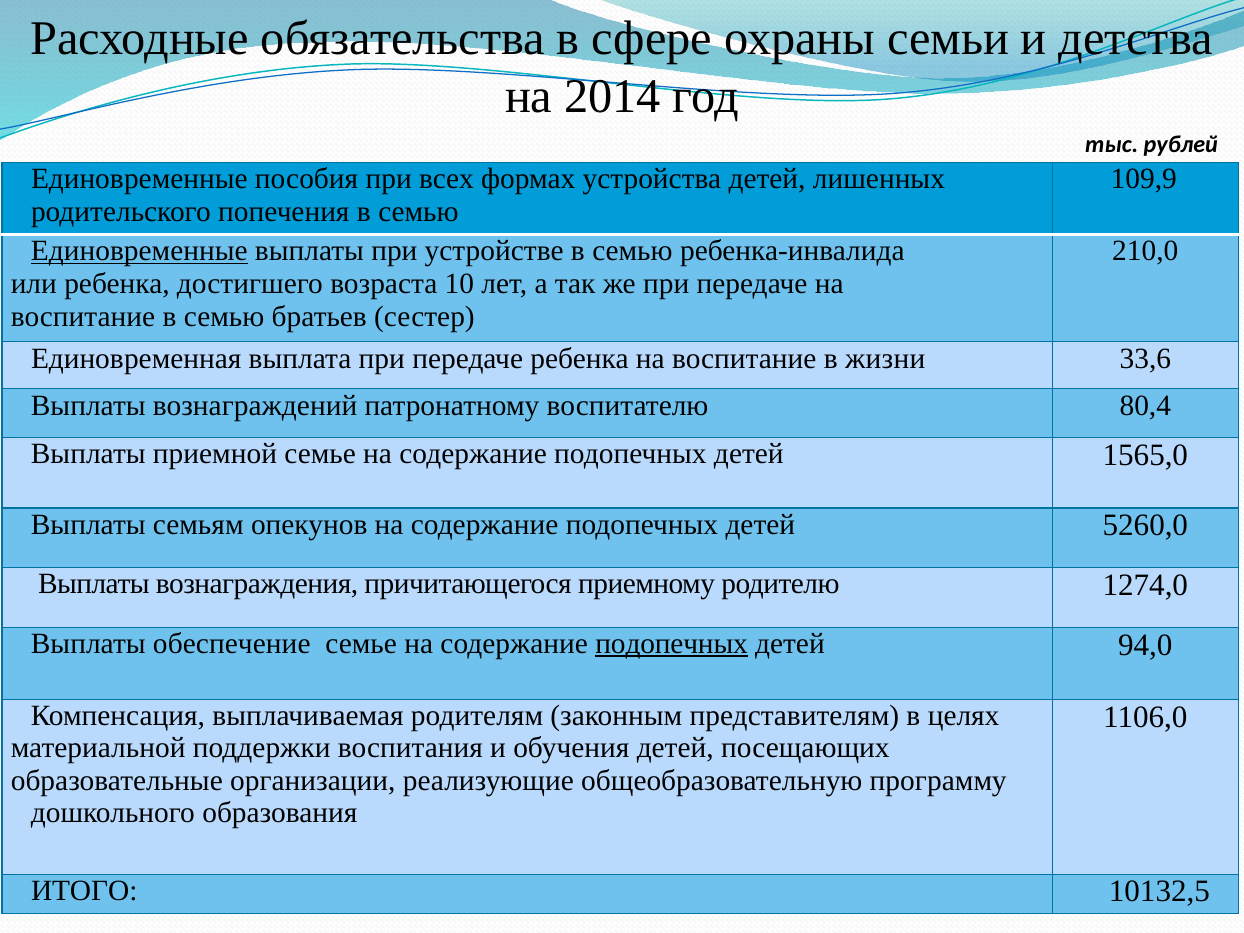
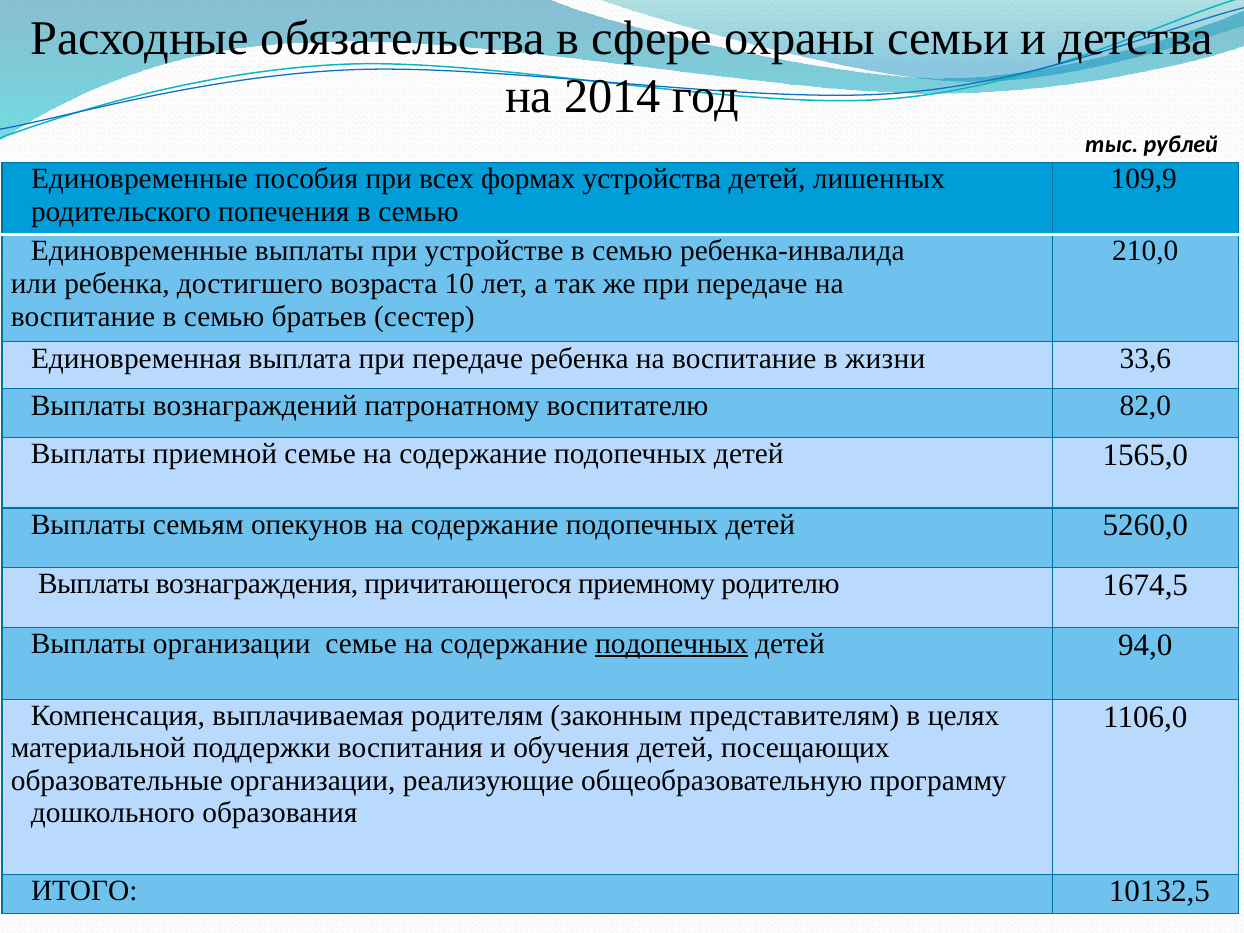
Единовременные at (139, 251) underline: present -> none
80,4: 80,4 -> 82,0
1274,0: 1274,0 -> 1674,5
Выплаты обеспечение: обеспечение -> организации
